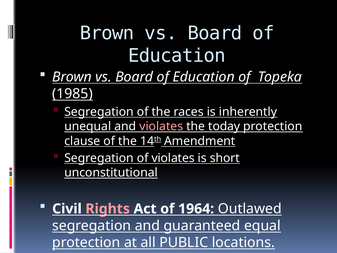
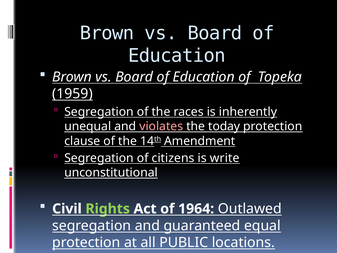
1985: 1985 -> 1959
of violates: violates -> citizens
short: short -> write
Rights colour: pink -> light green
